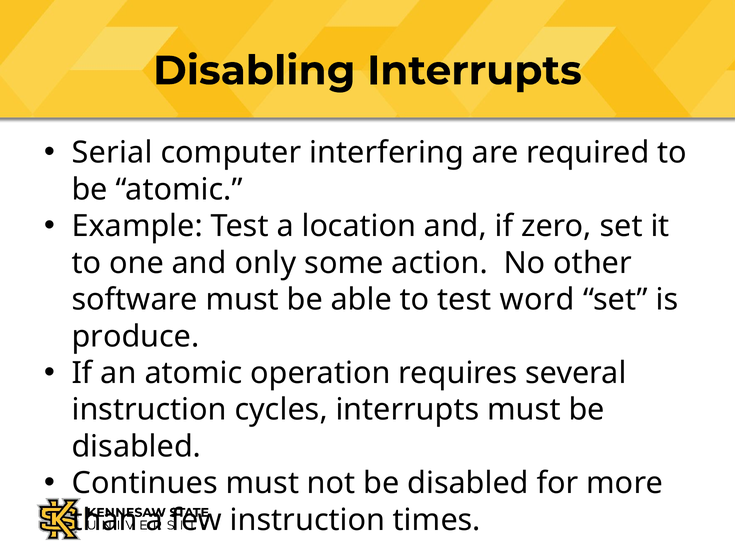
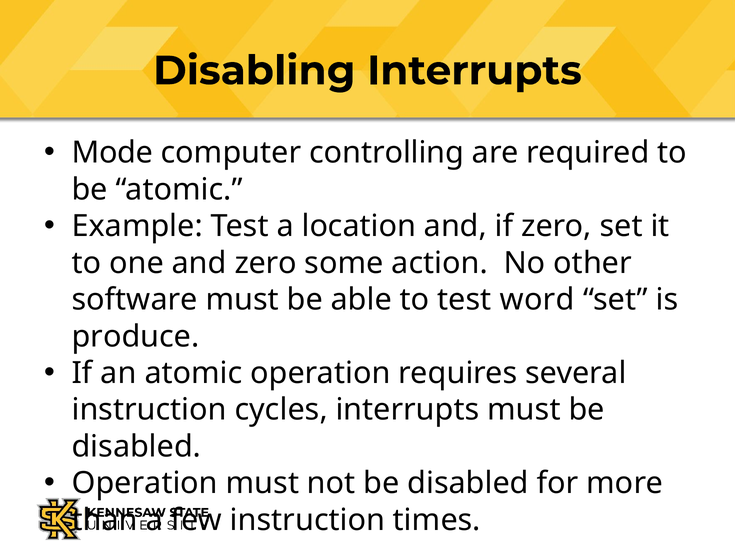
Serial: Serial -> Mode
interfering: interfering -> controlling
and only: only -> zero
Continues at (145, 484): Continues -> Operation
